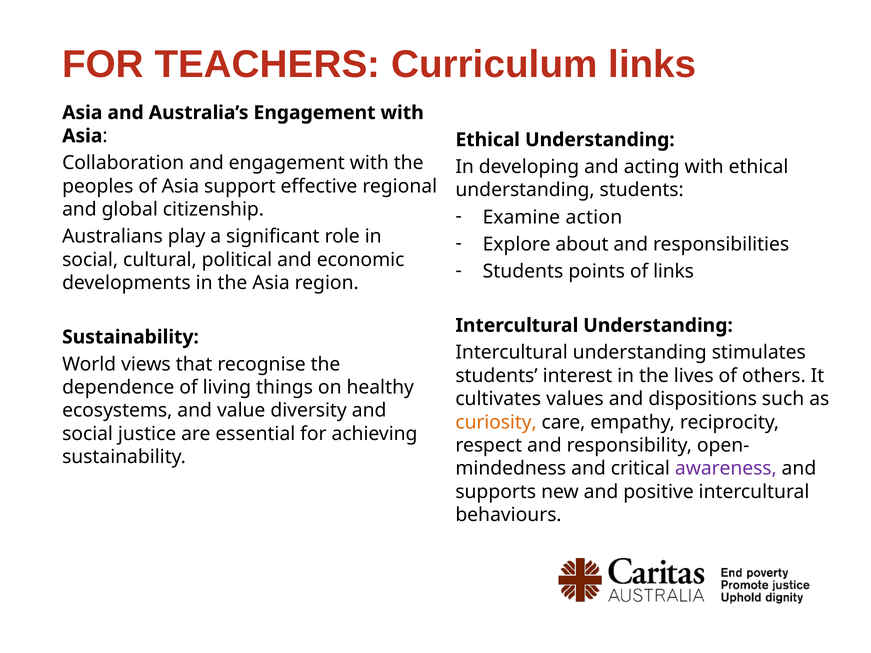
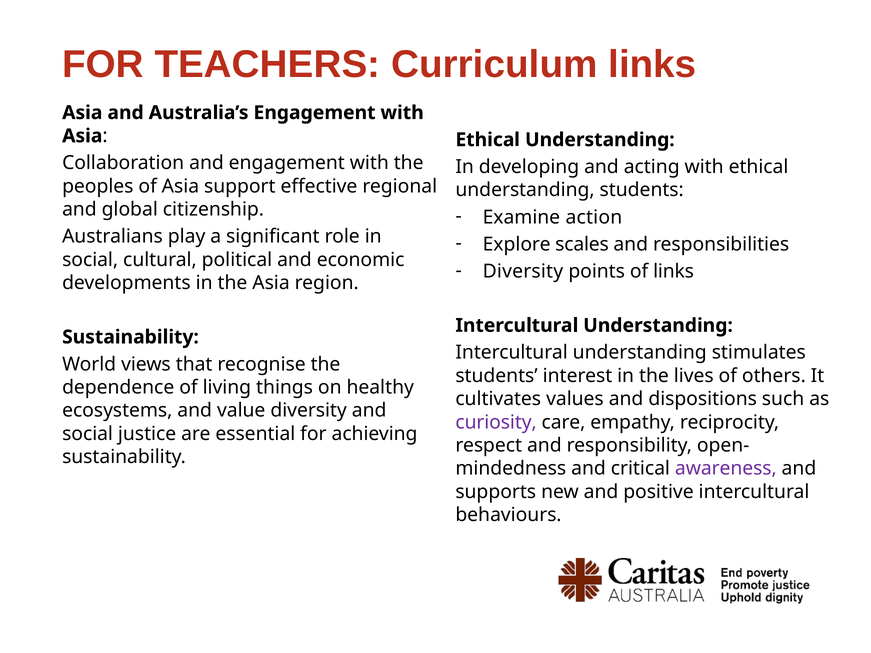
about: about -> scales
Students at (523, 271): Students -> Diversity
curiosity colour: orange -> purple
